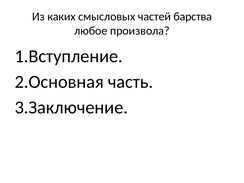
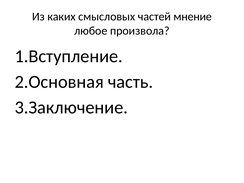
барства: барства -> мнение
